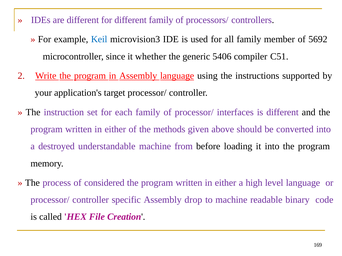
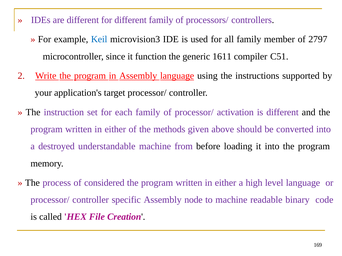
5692: 5692 -> 2797
whether: whether -> function
5406: 5406 -> 1611
interfaces: interfaces -> activation
drop: drop -> node
